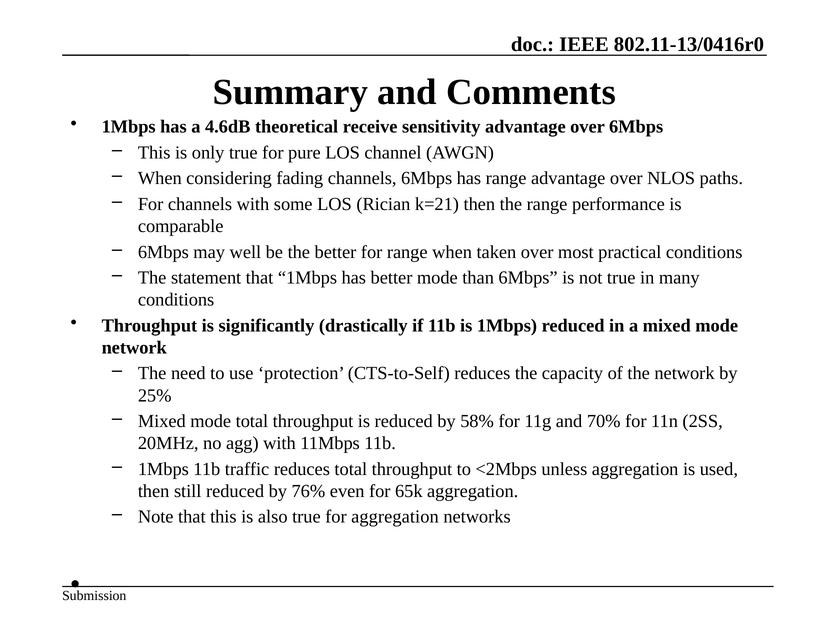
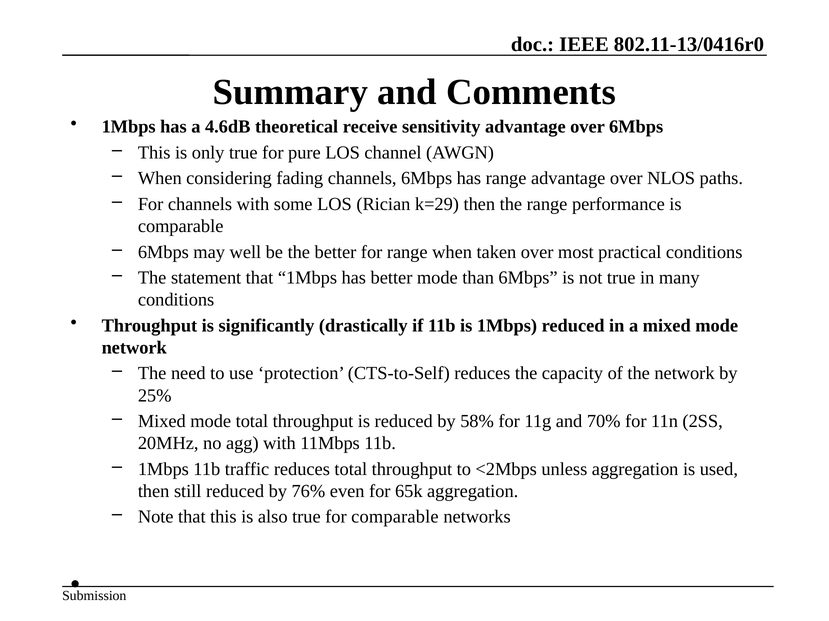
k=21: k=21 -> k=29
for aggregation: aggregation -> comparable
